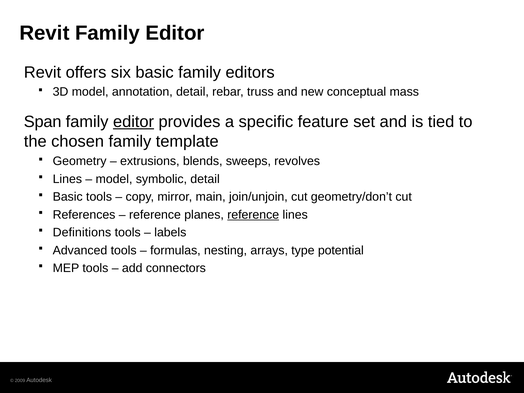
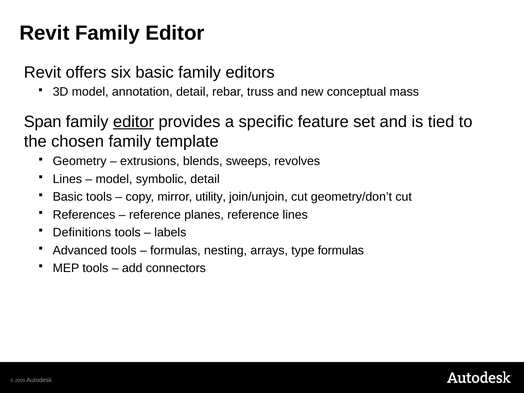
main: main -> utility
reference at (253, 215) underline: present -> none
type potential: potential -> formulas
